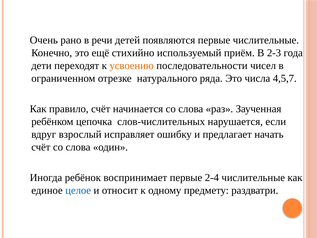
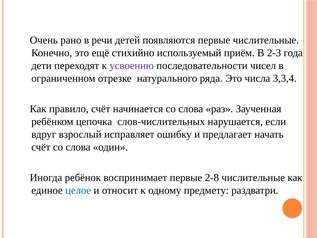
усвоению colour: orange -> purple
4,5,7: 4,5,7 -> 3,3,4
2-4: 2-4 -> 2-8
